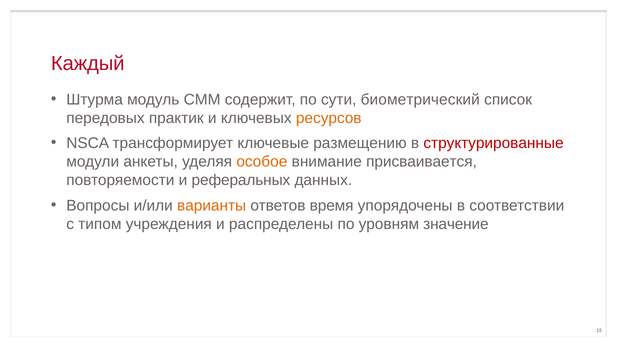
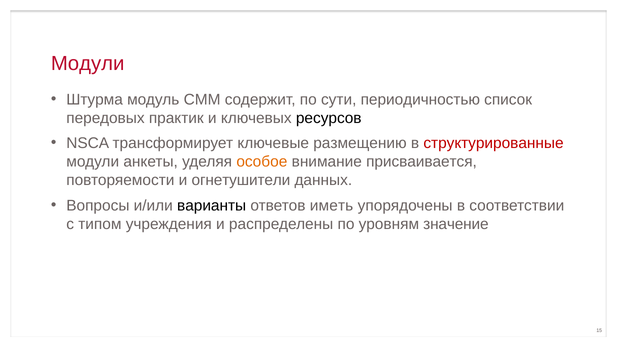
Каждый at (88, 63): Каждый -> Модули
биометрический: биометрический -> периодичностью
ресурсов colour: orange -> black
реферальных: реферальных -> огнетушители
варианты colour: orange -> black
время: время -> иметь
